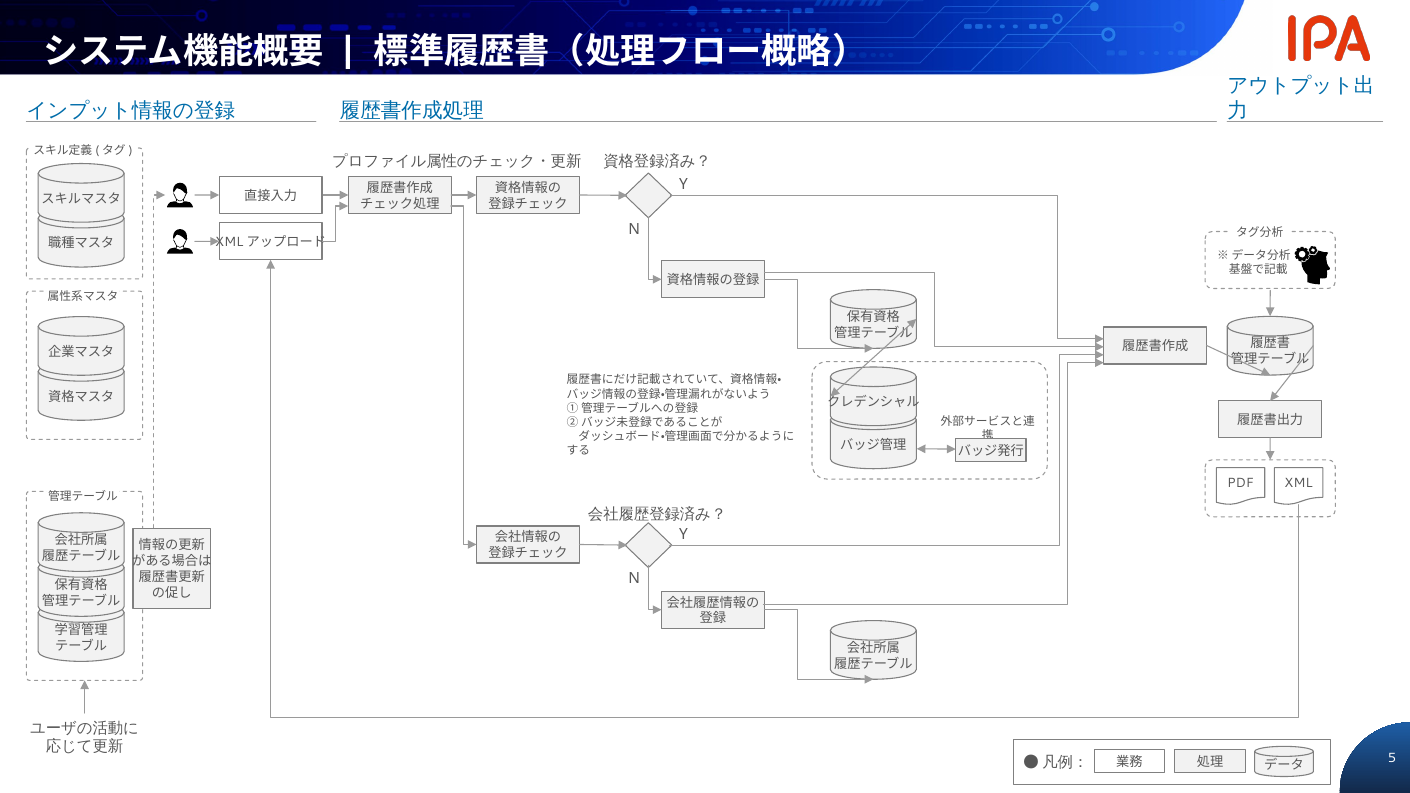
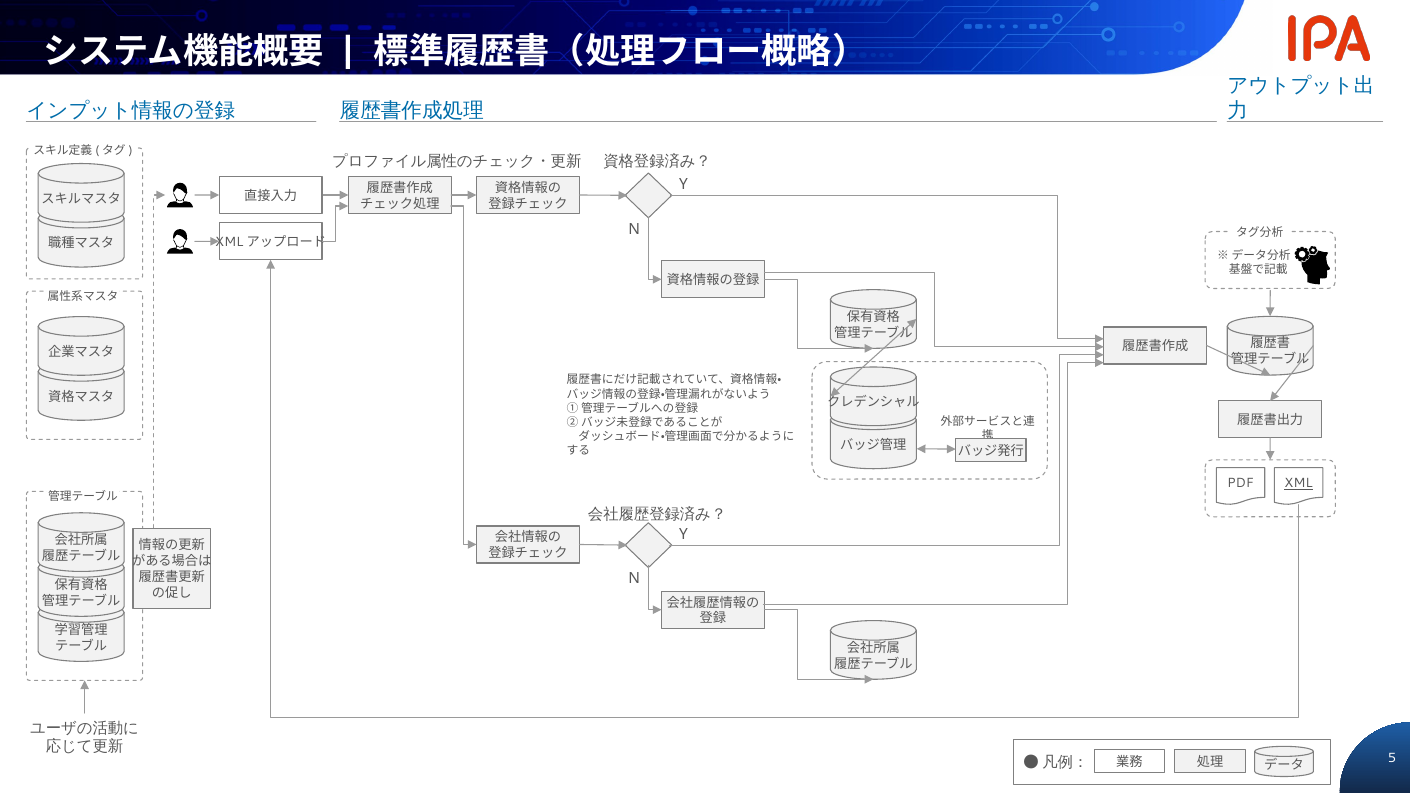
XML underline: none -> present
